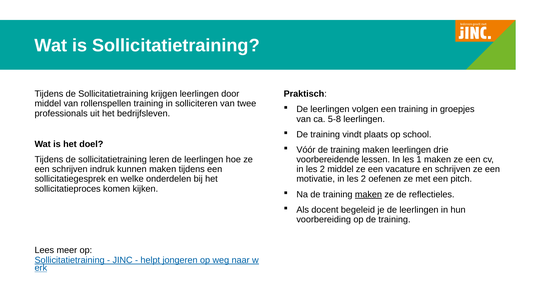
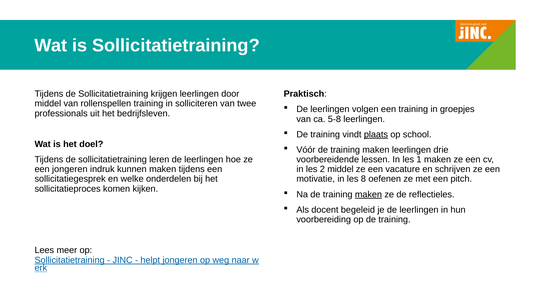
plaats underline: none -> present
een schrijven: schrijven -> jongeren
motivatie in les 2: 2 -> 8
